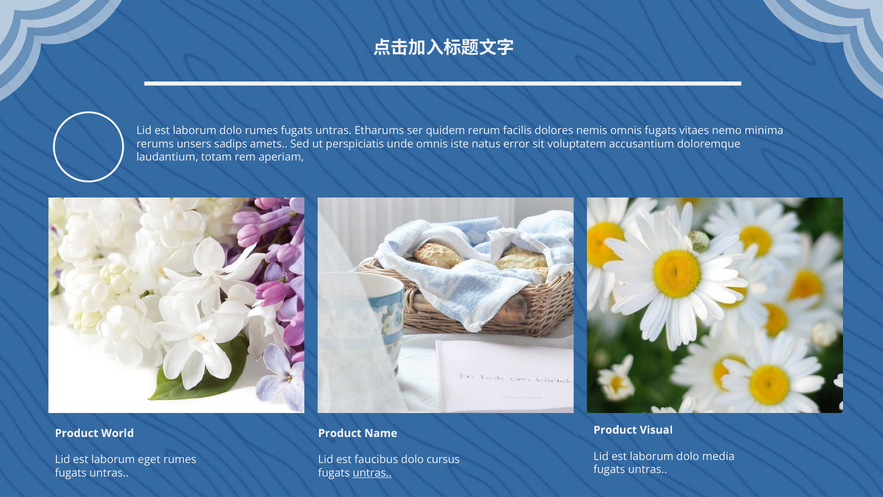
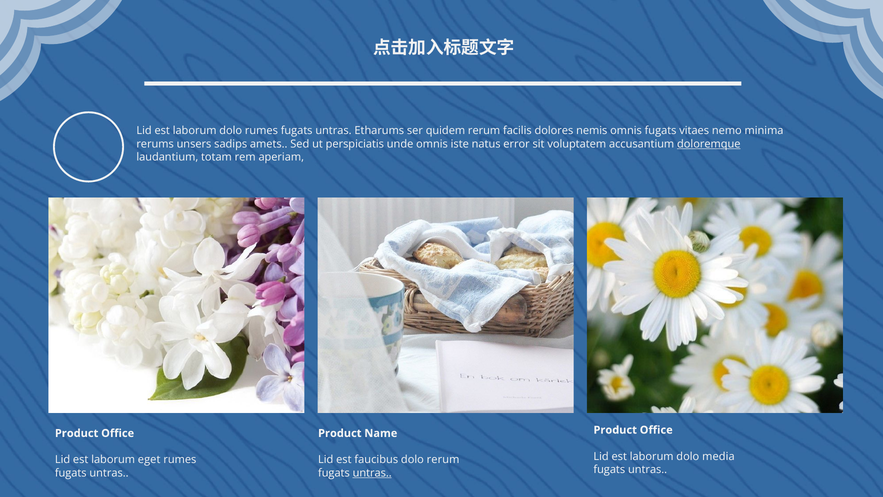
doloremque underline: none -> present
Visual at (656, 430): Visual -> Office
World at (118, 433): World -> Office
dolo cursus: cursus -> rerum
